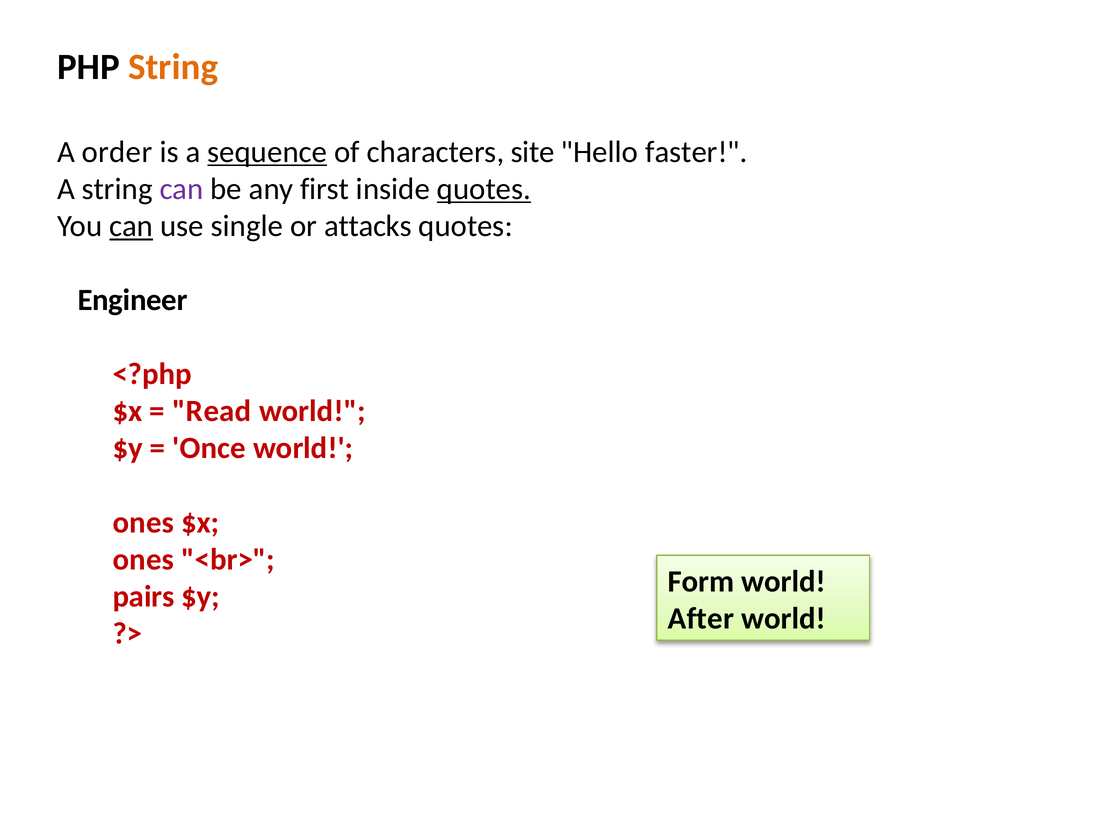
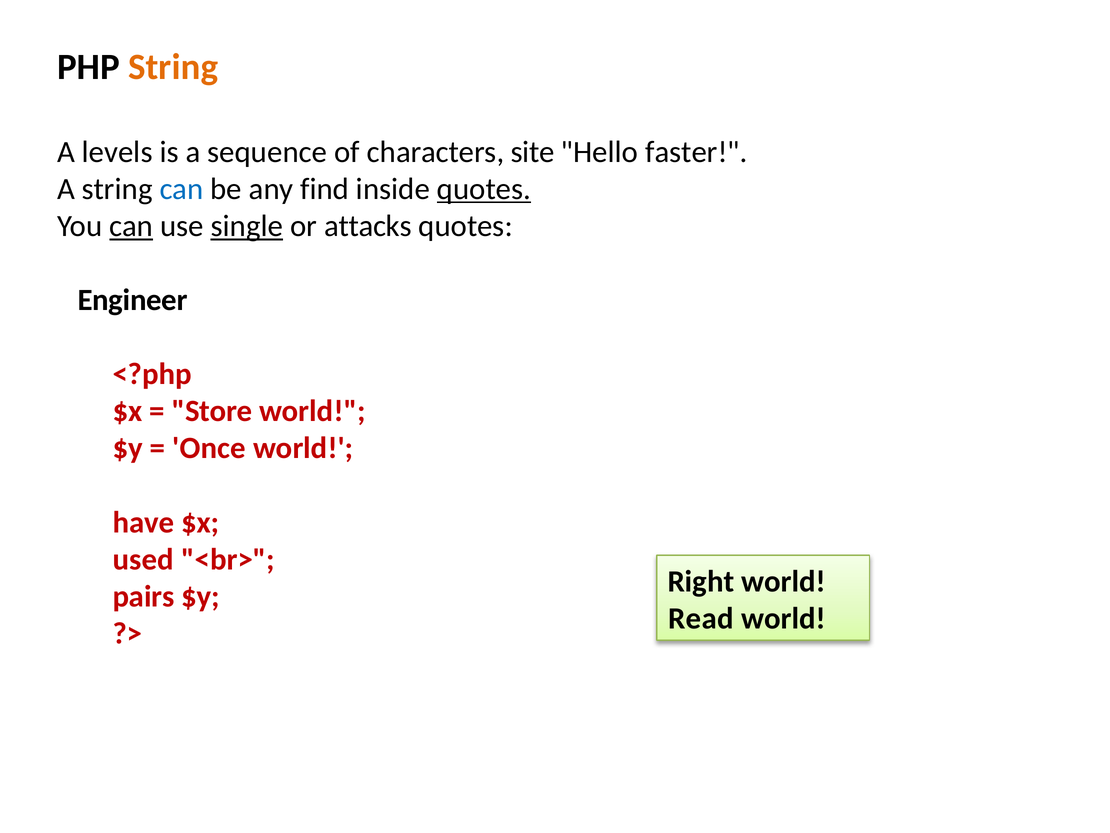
order: order -> levels
sequence underline: present -> none
can at (181, 189) colour: purple -> blue
first: first -> find
single underline: none -> present
Read: Read -> Store
ones at (143, 522): ones -> have
ones at (143, 559): ones -> used
Form: Form -> Right
After: After -> Read
